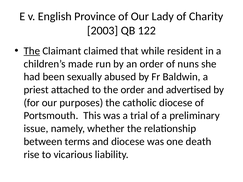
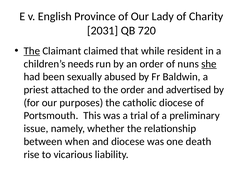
2003: 2003 -> 2031
122: 122 -> 720
made: made -> needs
she underline: none -> present
terms: terms -> when
